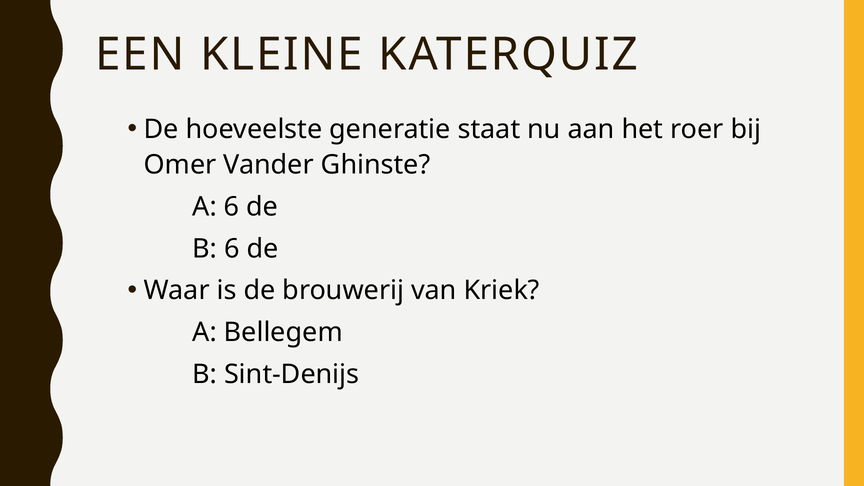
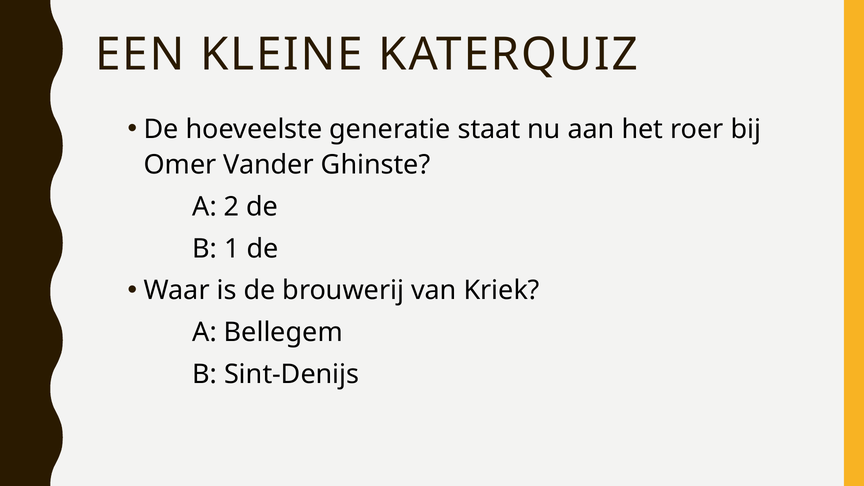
A 6: 6 -> 2
B 6: 6 -> 1
